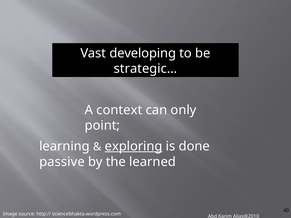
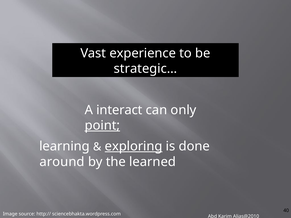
developing: developing -> experience
context: context -> interact
point underline: none -> present
passive: passive -> around
